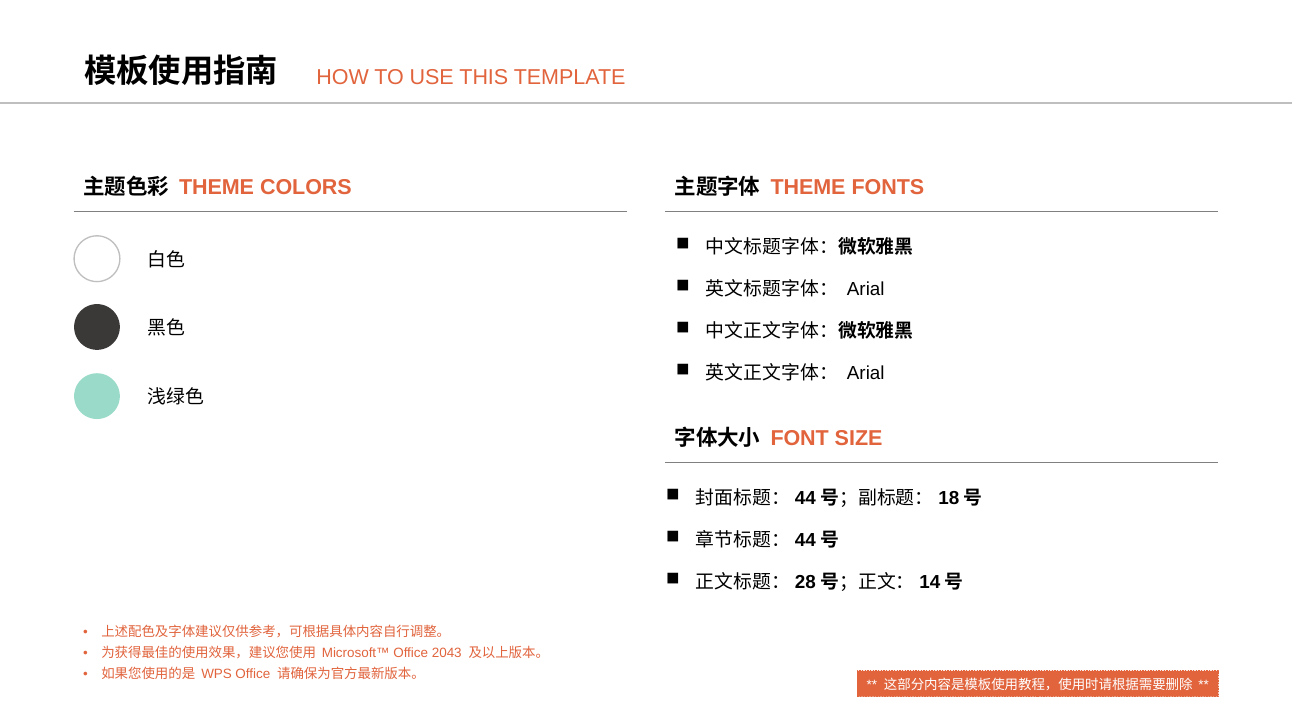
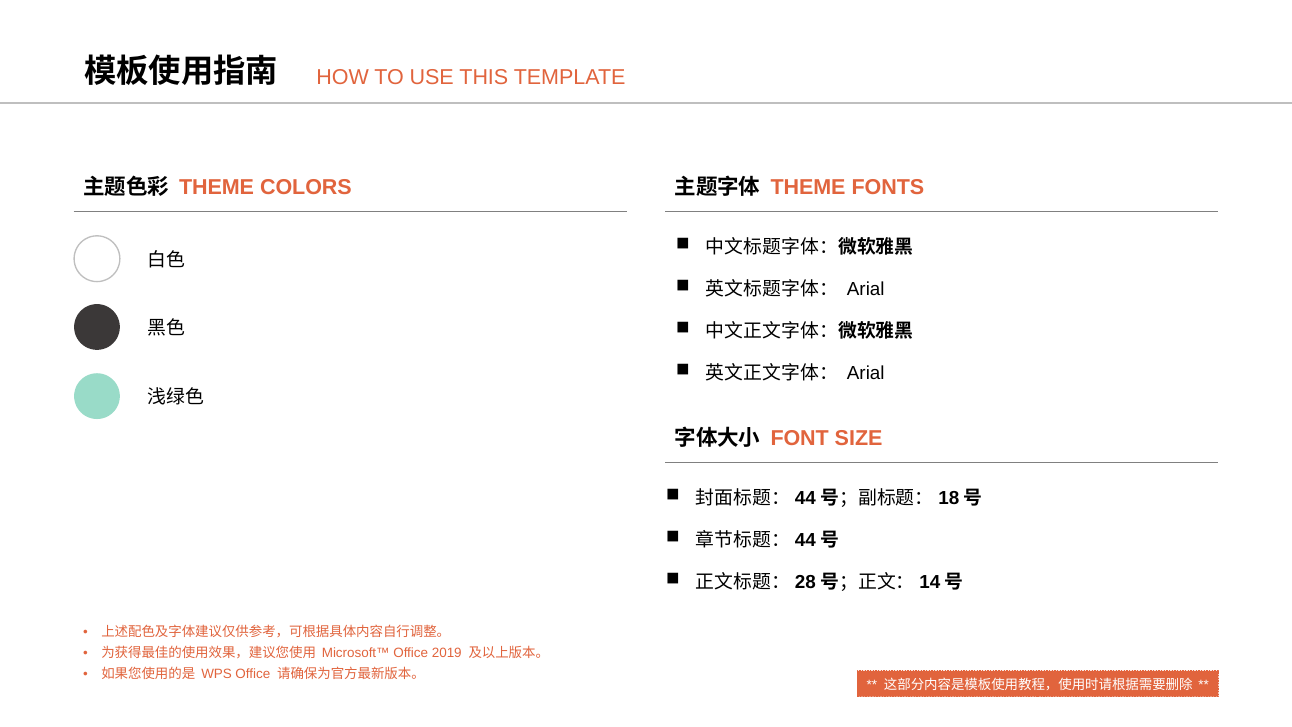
2043: 2043 -> 2019
